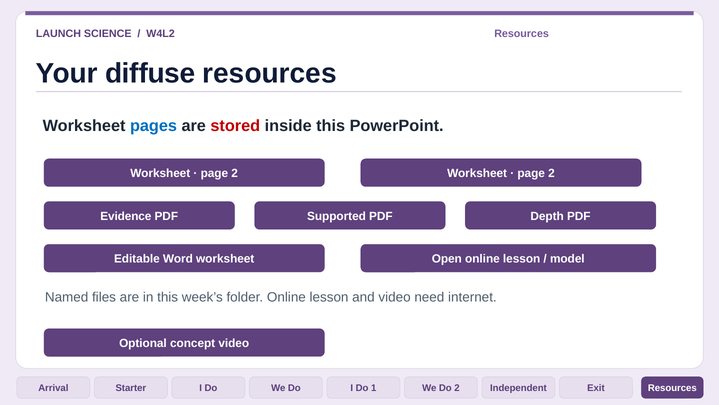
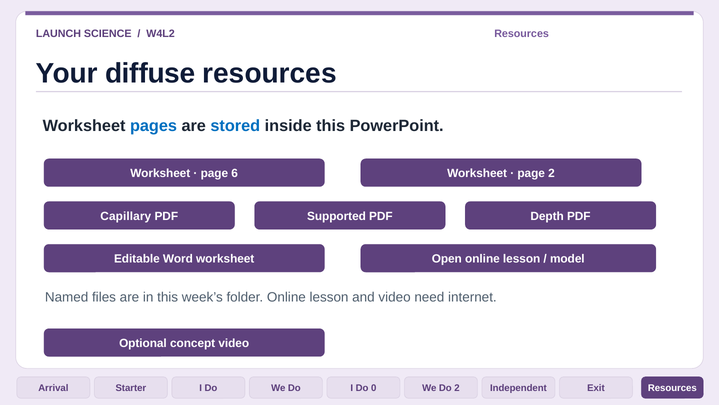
stored colour: red -> blue
2 at (235, 173): 2 -> 6
Evidence: Evidence -> Capillary
1: 1 -> 0
